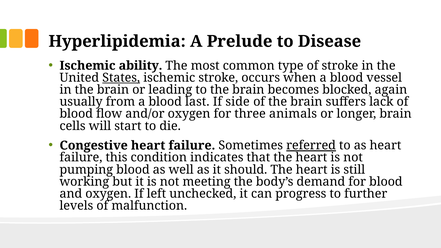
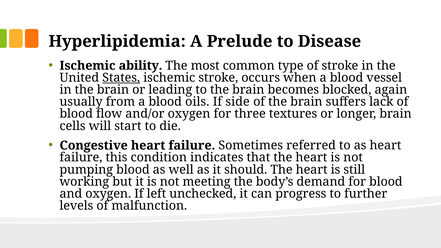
last: last -> oils
animals: animals -> textures
referred underline: present -> none
